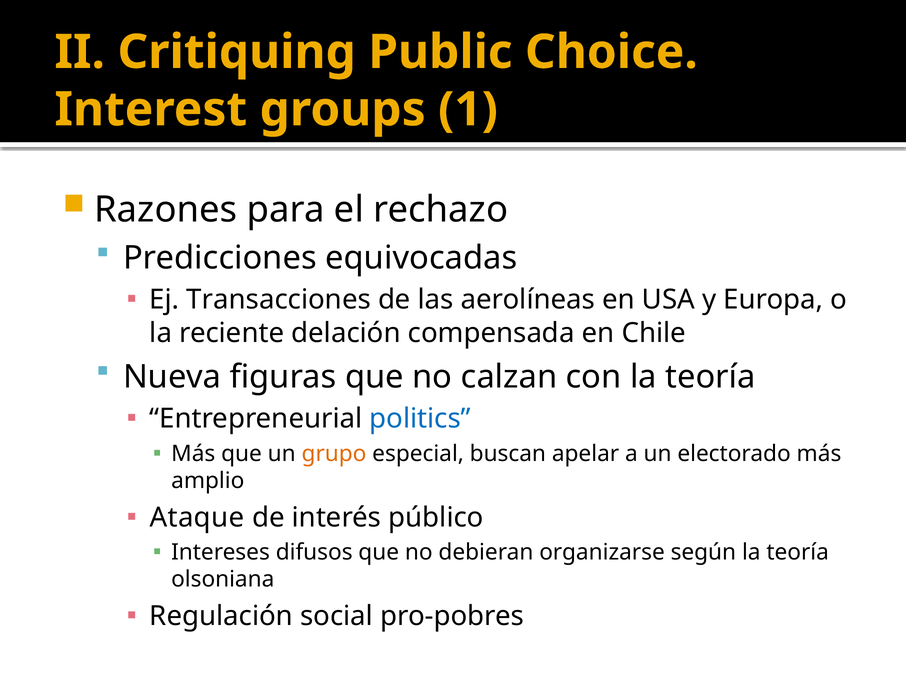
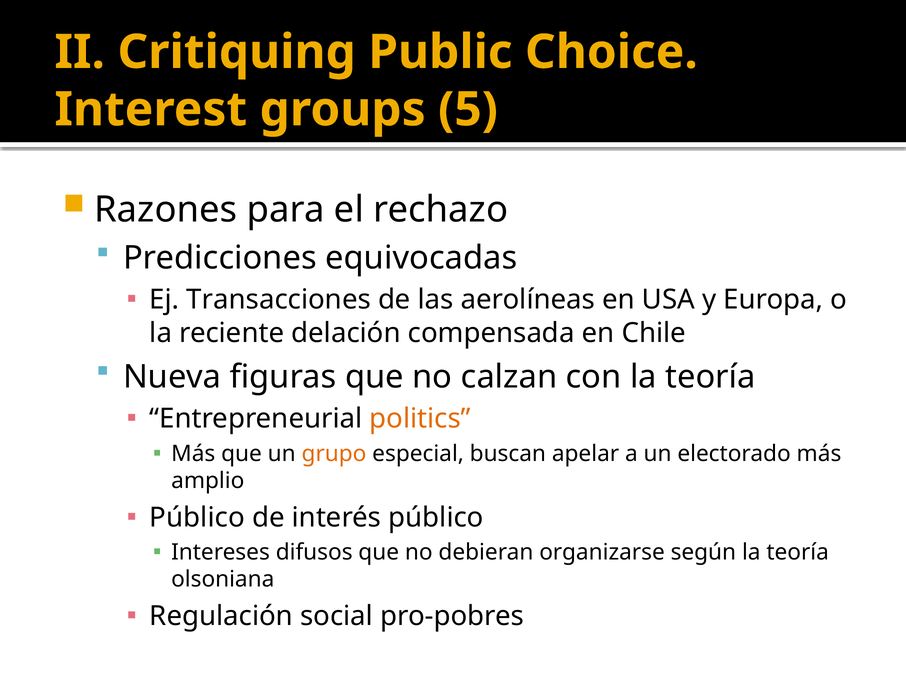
1: 1 -> 5
politics colour: blue -> orange
Ataque at (197, 517): Ataque -> Público
